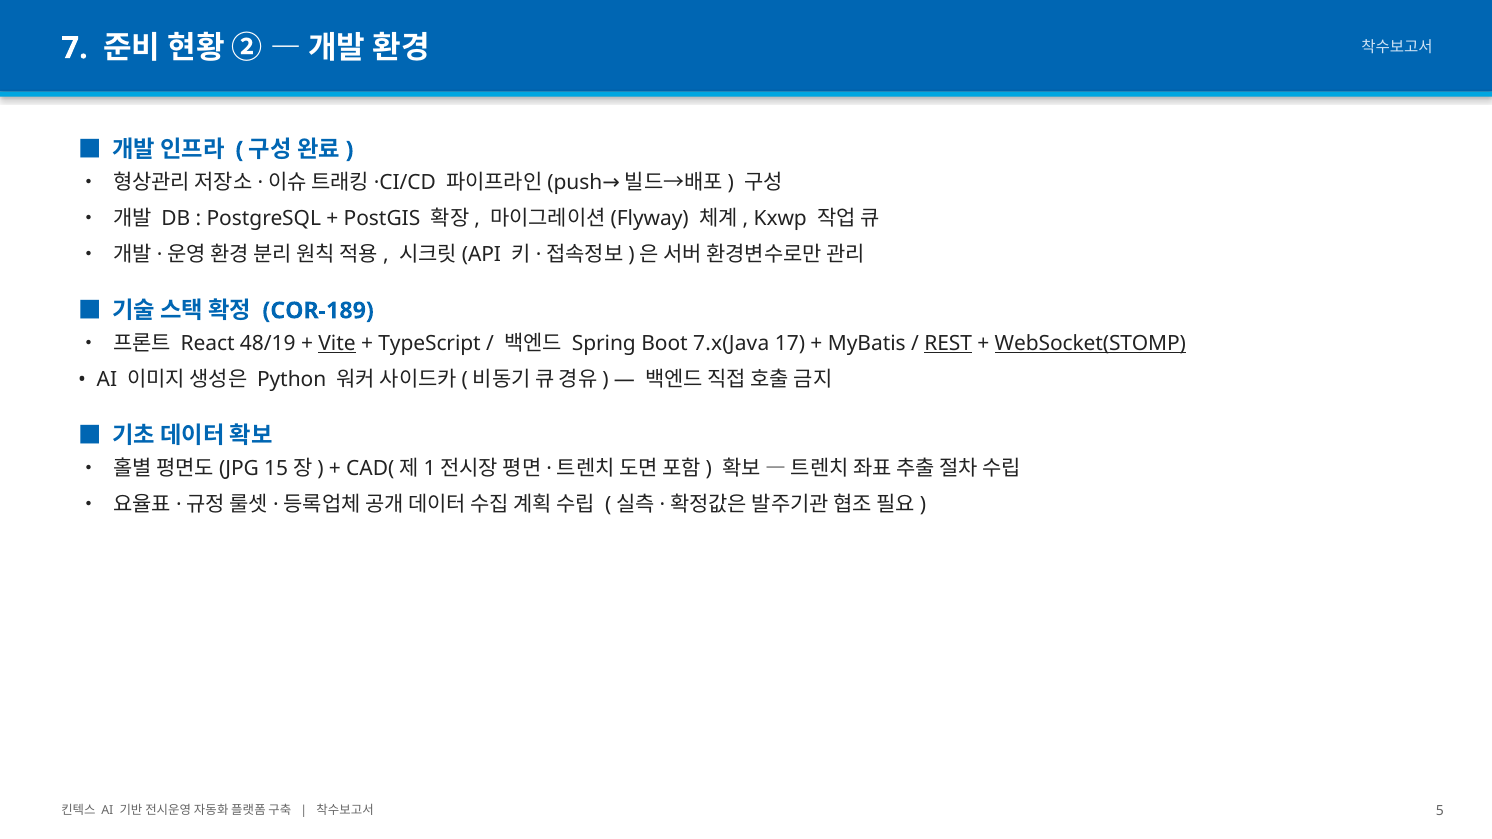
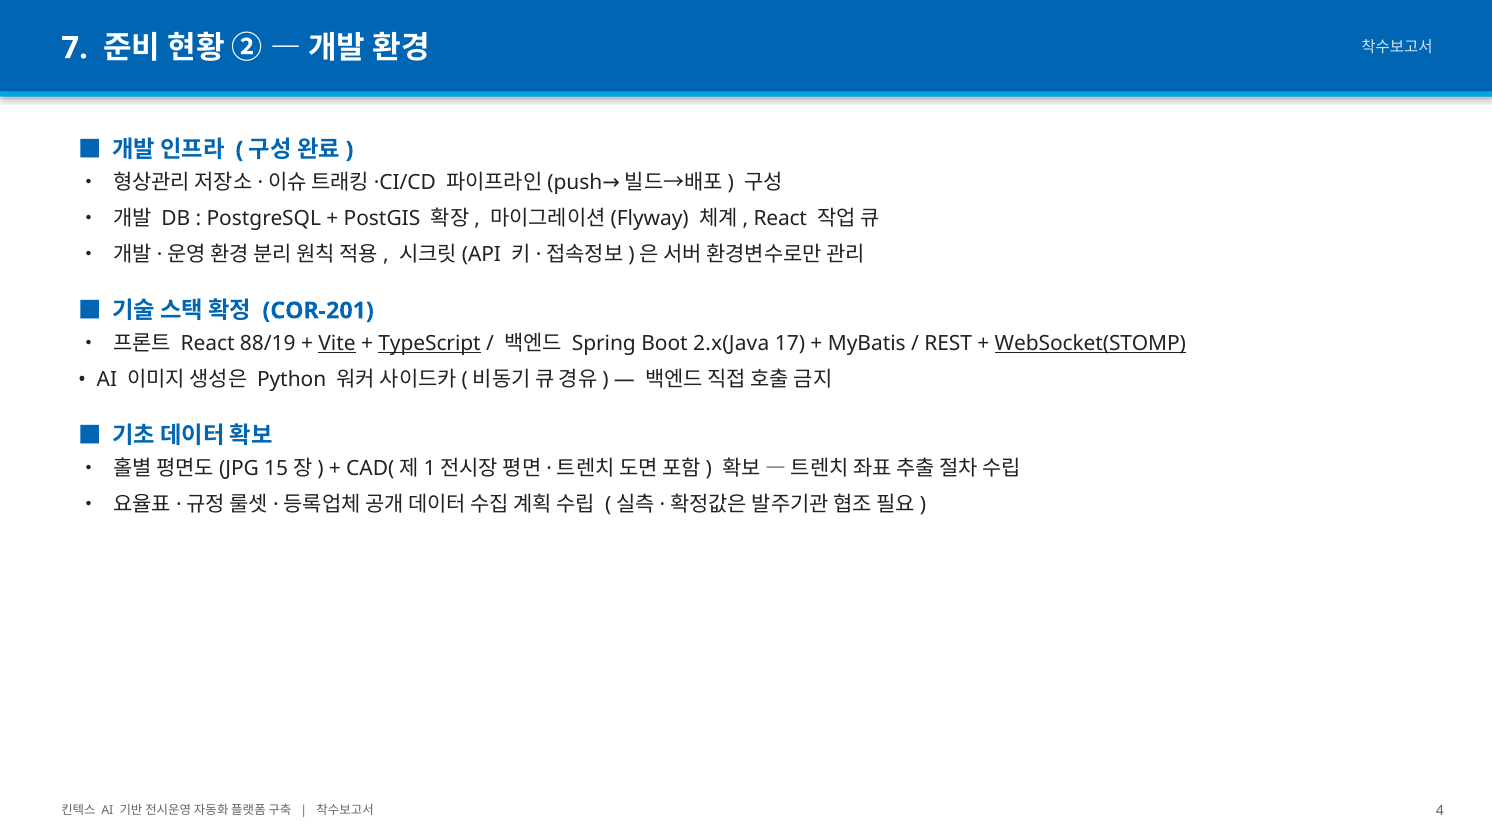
Kxwp at (780, 218): Kxwp -> React
COR-189: COR-189 -> COR-201
48/19: 48/19 -> 88/19
TypeScript underline: none -> present
7.x(Java: 7.x(Java -> 2.x(Java
REST underline: present -> none
5: 5 -> 4
